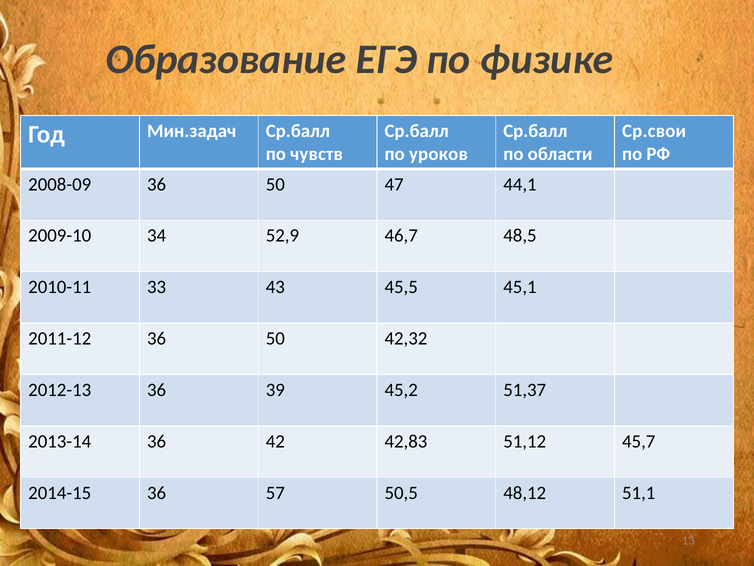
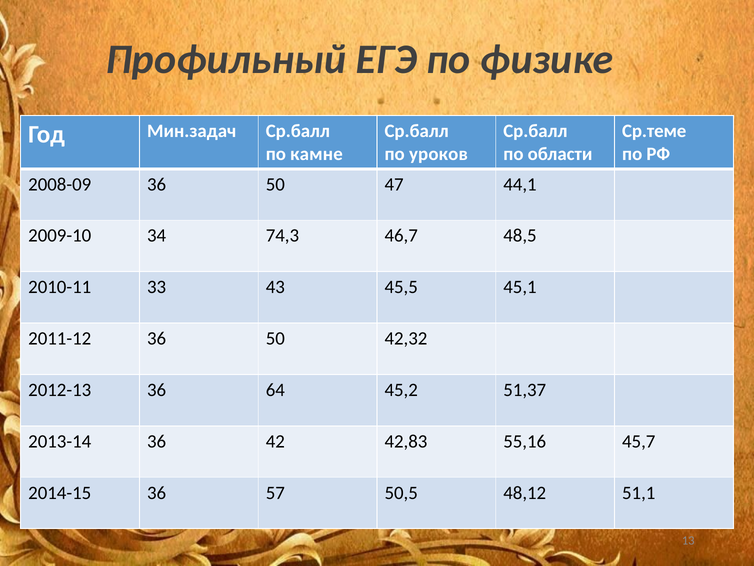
Образование: Образование -> Профильный
Ср.свои: Ср.свои -> Ср.теме
чувств: чувств -> камне
52,9: 52,9 -> 74,3
39: 39 -> 64
51,12: 51,12 -> 55,16
